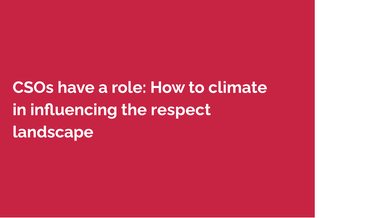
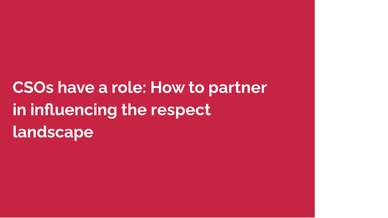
climate: climate -> partner
